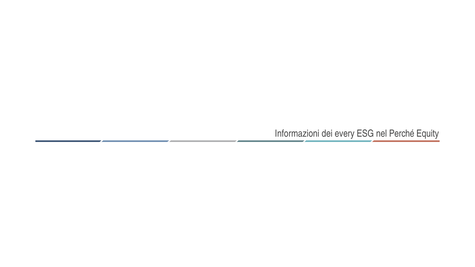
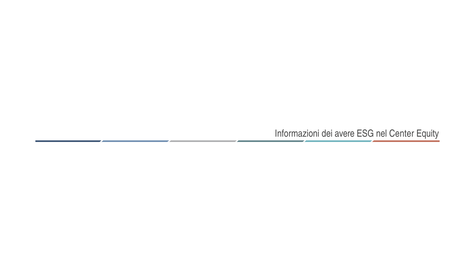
every: every -> avere
Perché: Perché -> Center
